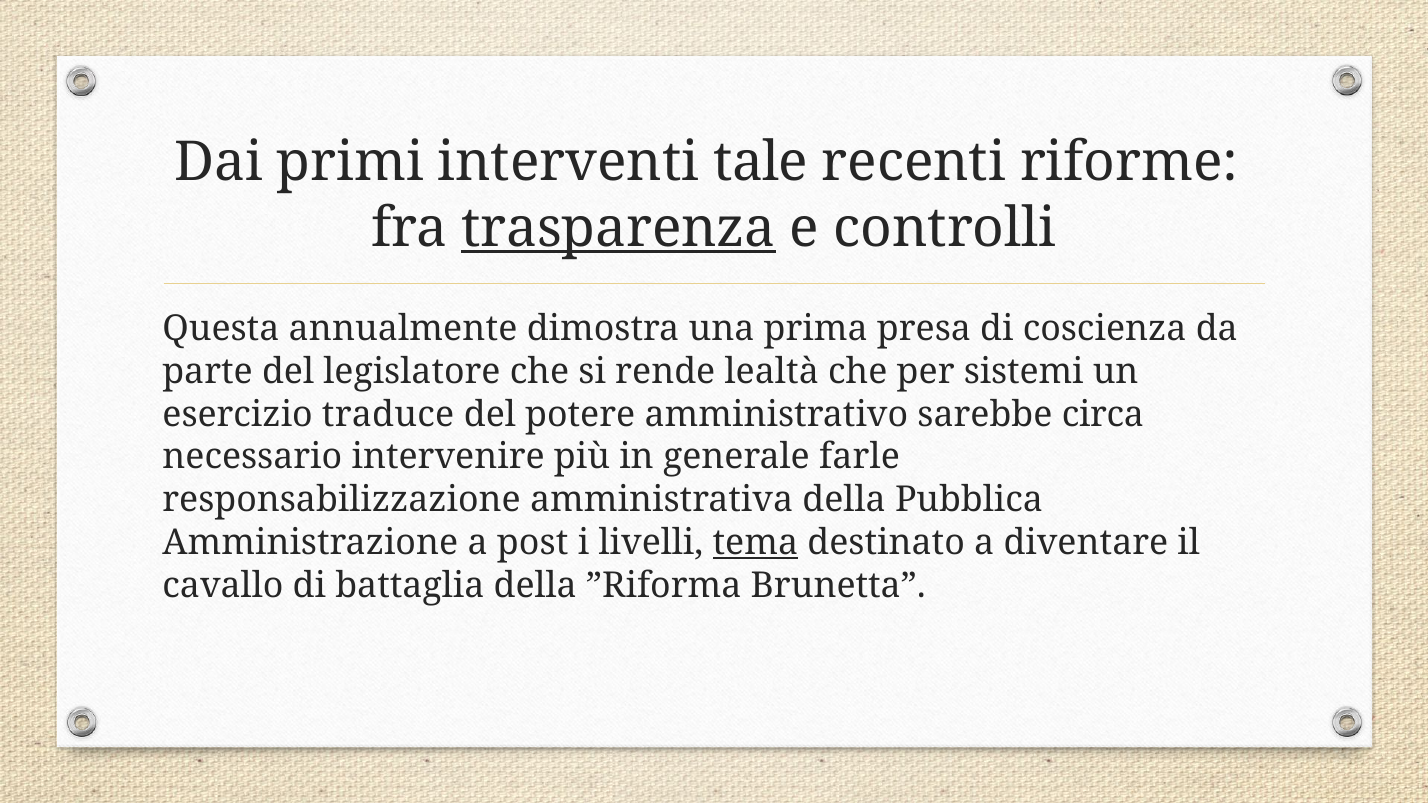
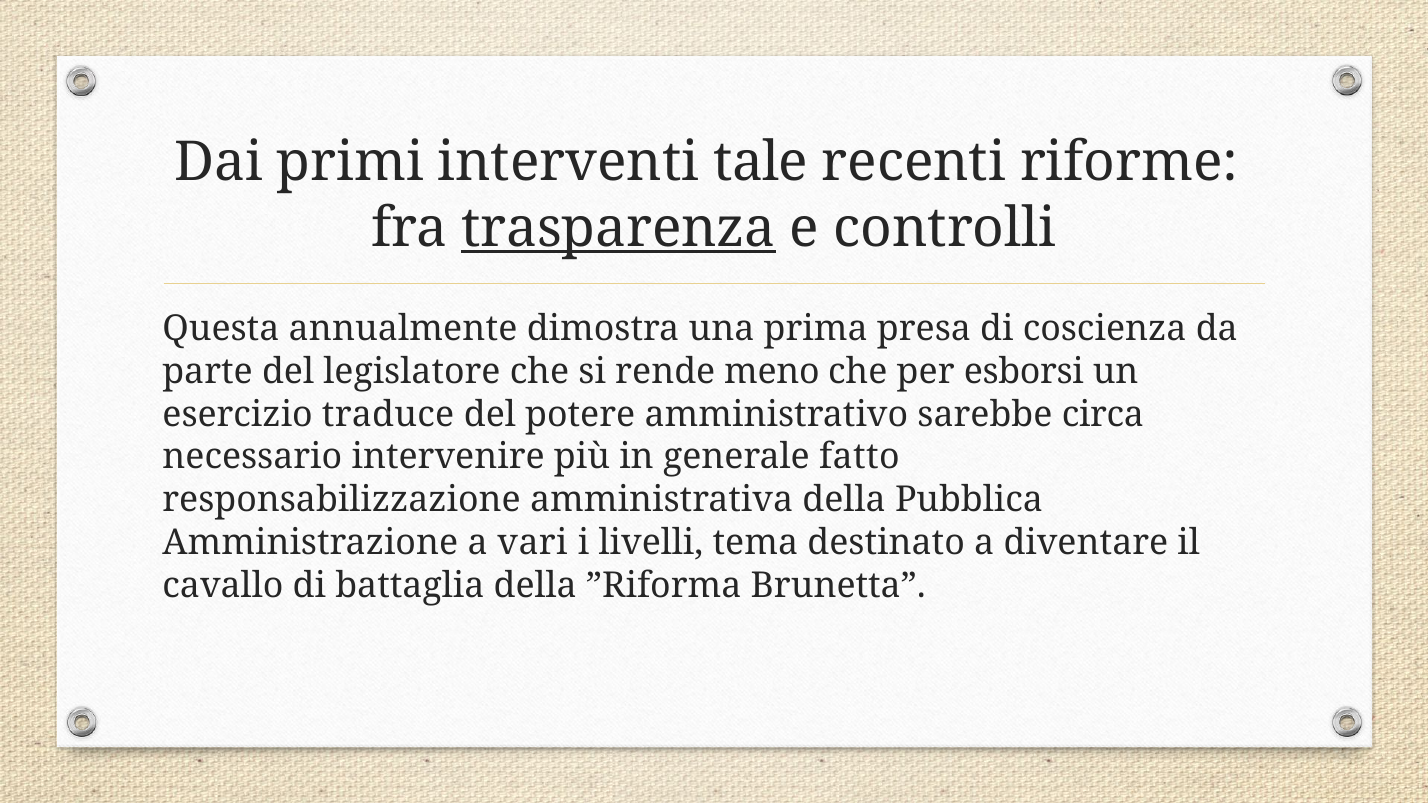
lealtà: lealtà -> meno
sistemi: sistemi -> esborsi
farle: farle -> fatto
post: post -> vari
tema underline: present -> none
